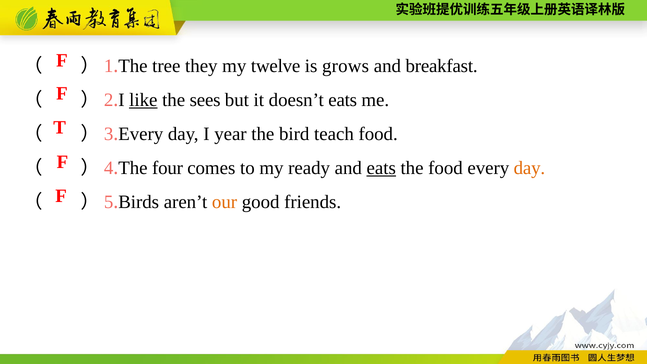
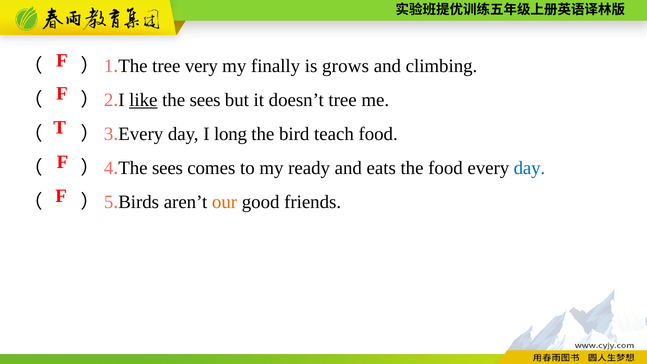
they: they -> very
twelve: twelve -> finally
breakfast: breakfast -> climbing
doesn’t eats: eats -> tree
year: year -> long
four at (167, 168): four -> sees
eats at (381, 168) underline: present -> none
day at (529, 168) colour: orange -> blue
